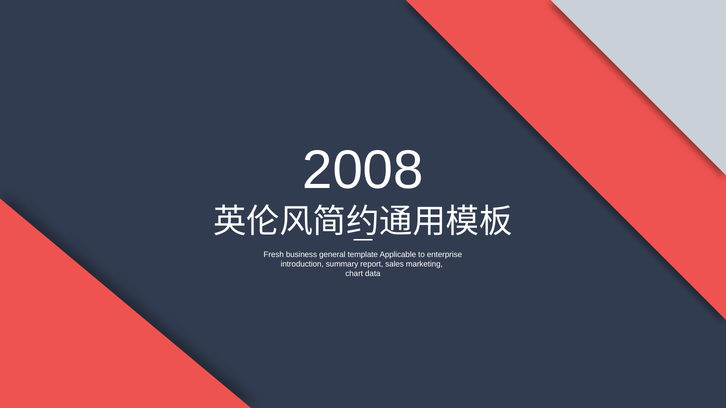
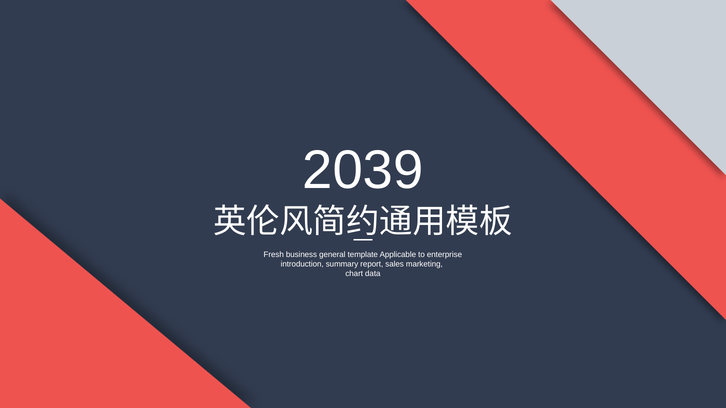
2008: 2008 -> 2039
